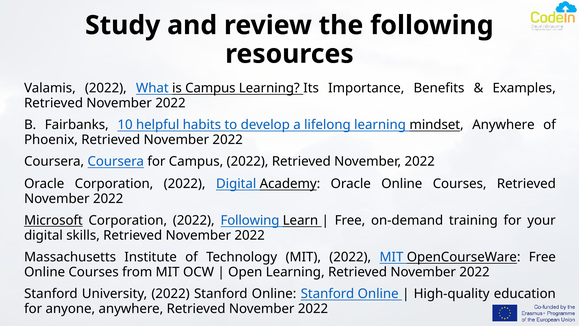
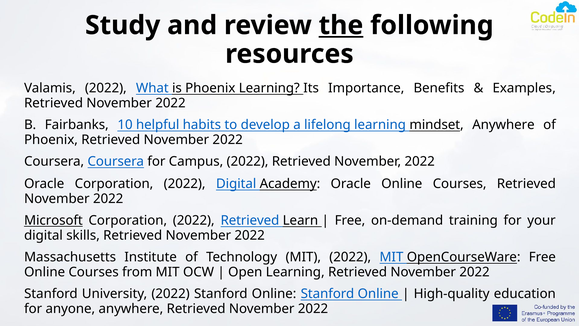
the underline: none -> present
is Campus: Campus -> Phoenix
Corporation 2022 Following: Following -> Retrieved
